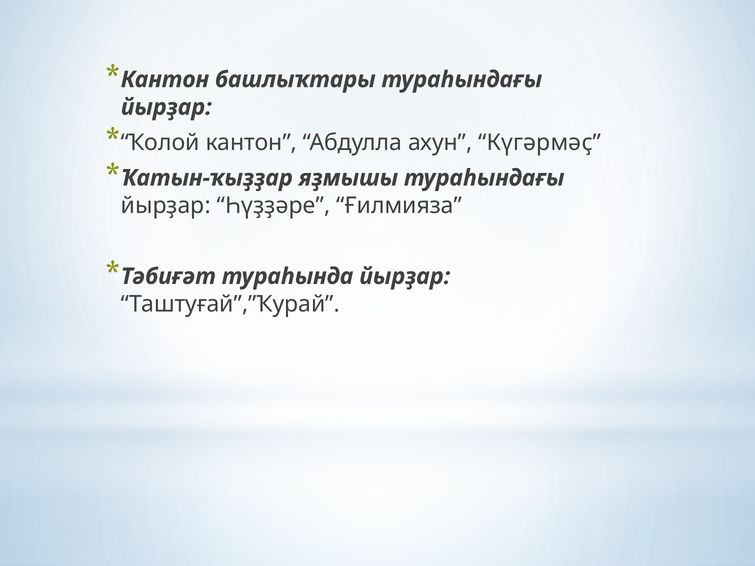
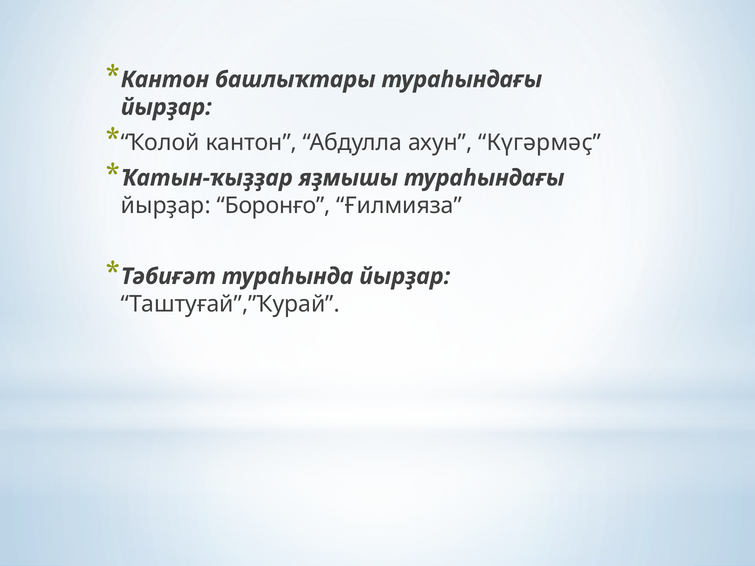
Һүҙҙәре: Һүҙҙәре -> Боронғо
